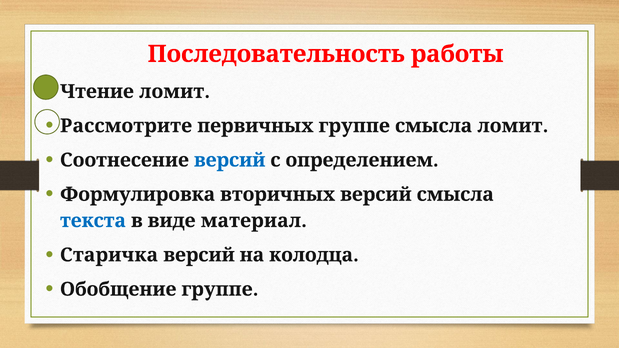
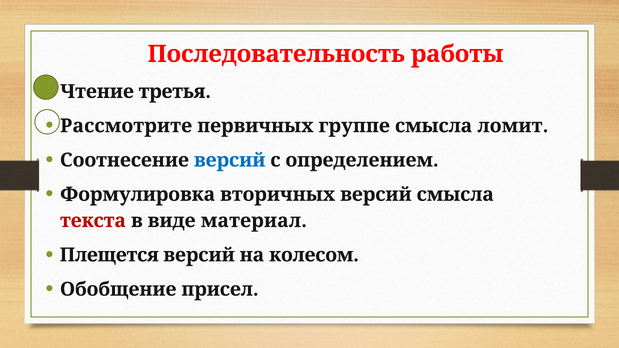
Чтение ломит: ломит -> третья
текста colour: blue -> red
Старичка: Старичка -> Плещется
колодца: колодца -> колесом
Обобщение группе: группе -> присел
